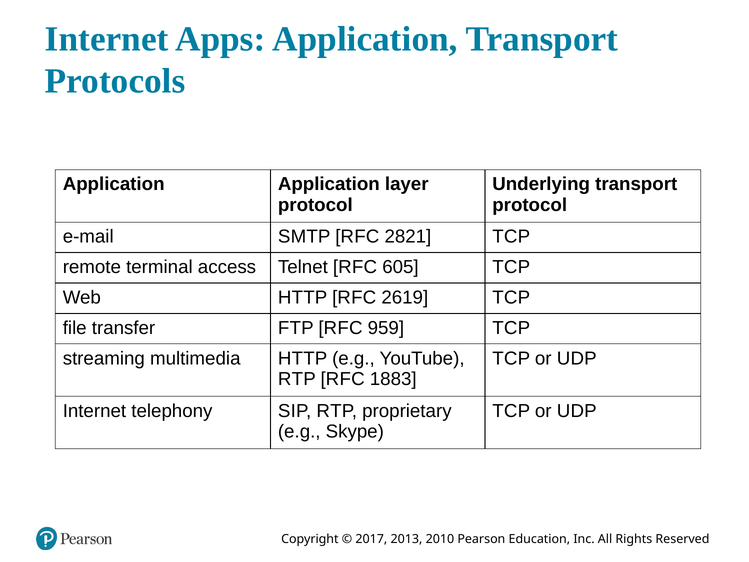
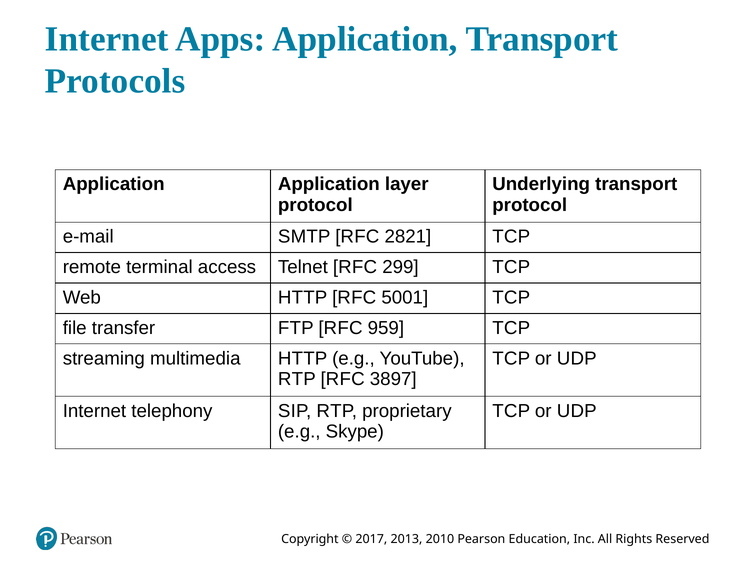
605: 605 -> 299
2619: 2619 -> 5001
1883: 1883 -> 3897
